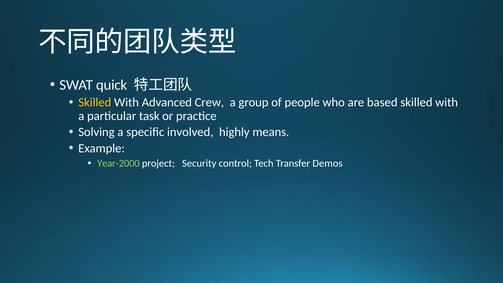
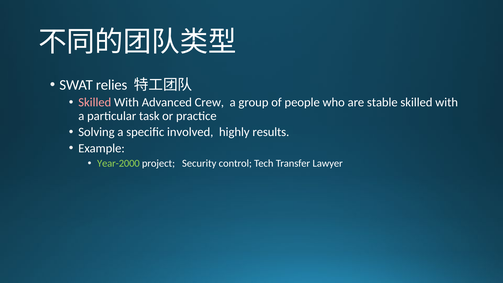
quick: quick -> relies
Skilled at (95, 102) colour: yellow -> pink
based: based -> stable
means: means -> results
Demos: Demos -> Lawyer
